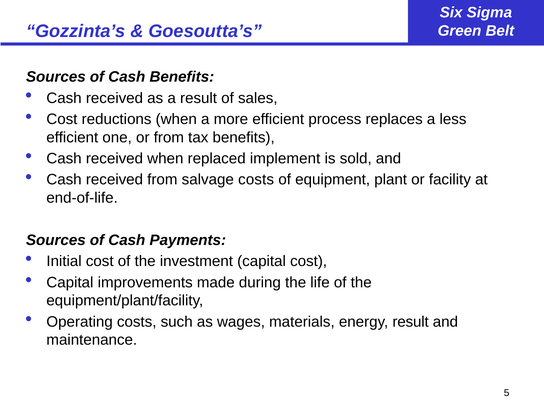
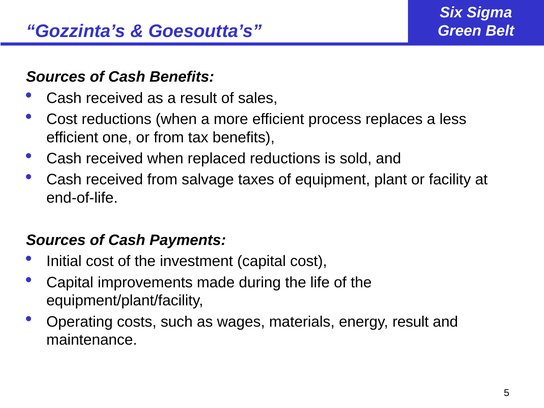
replaced implement: implement -> reductions
salvage costs: costs -> taxes
